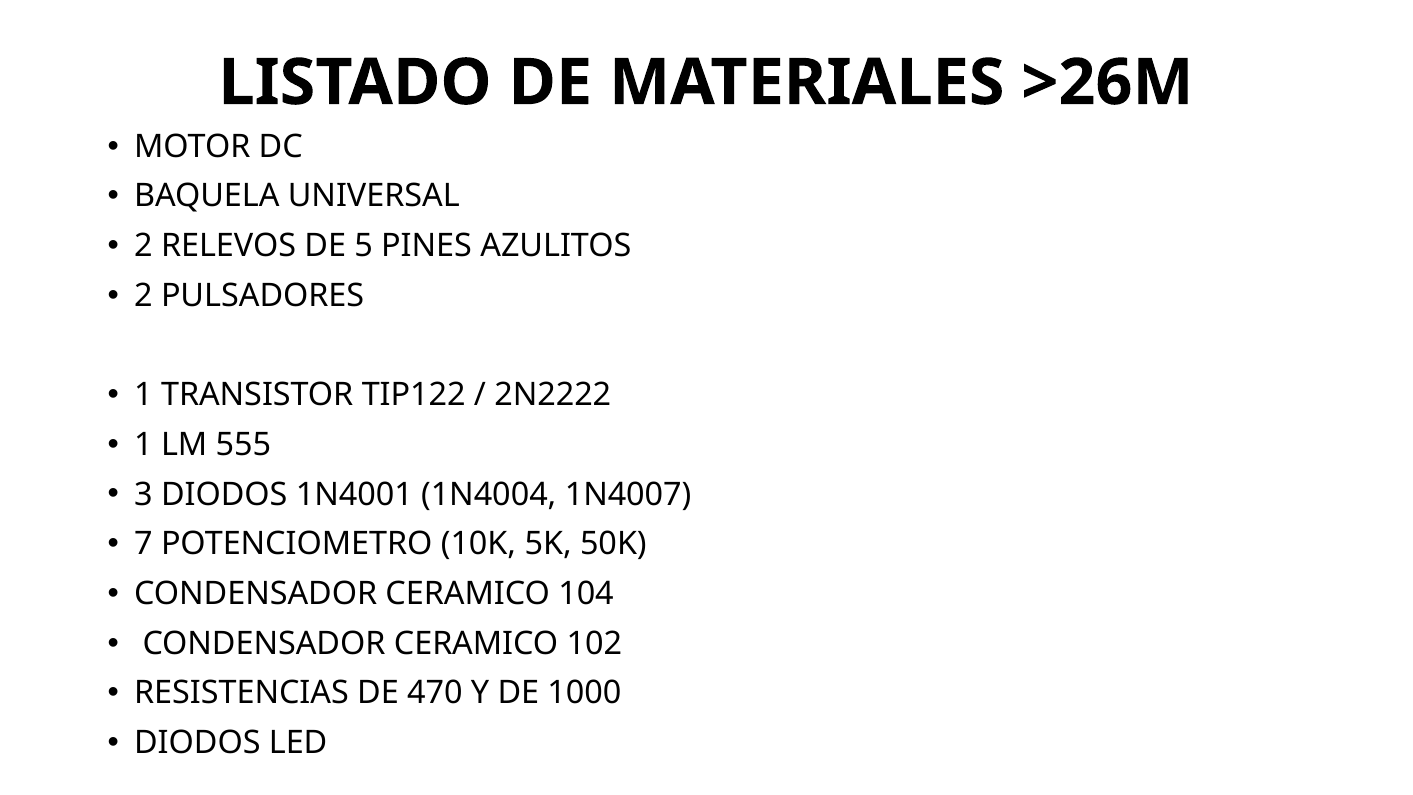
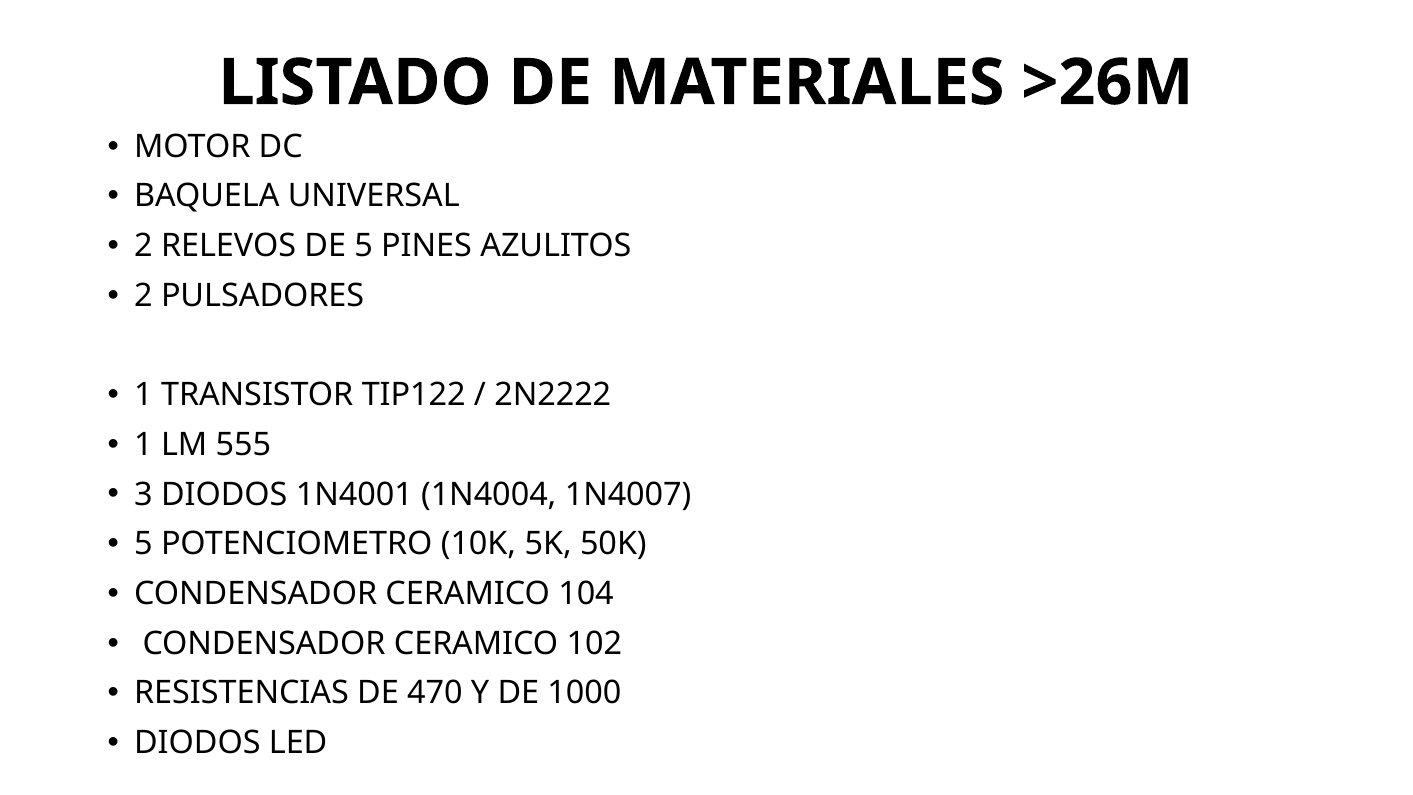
7 at (143, 544): 7 -> 5
